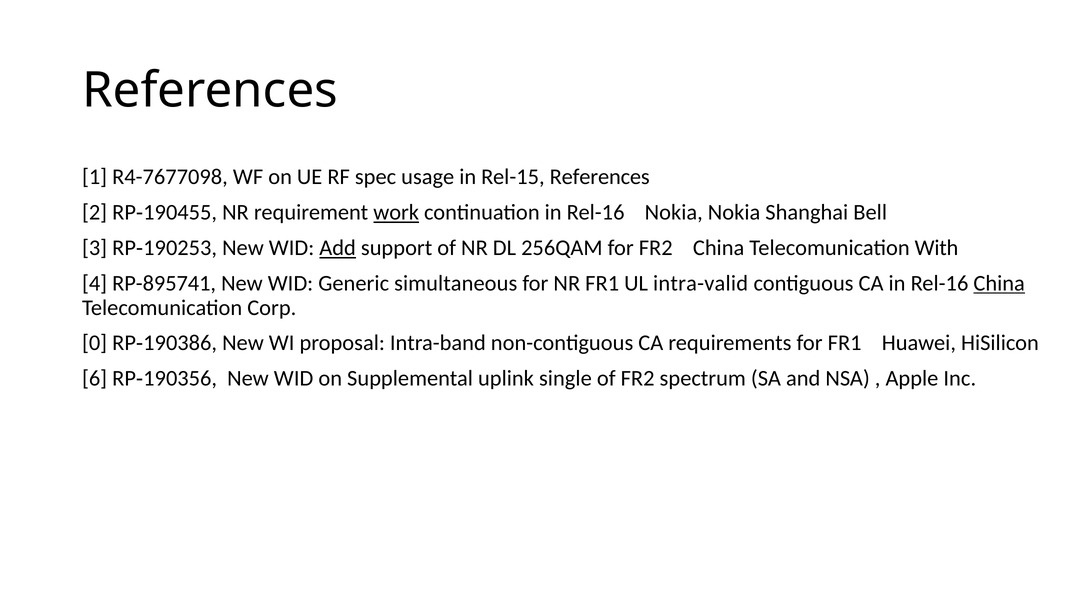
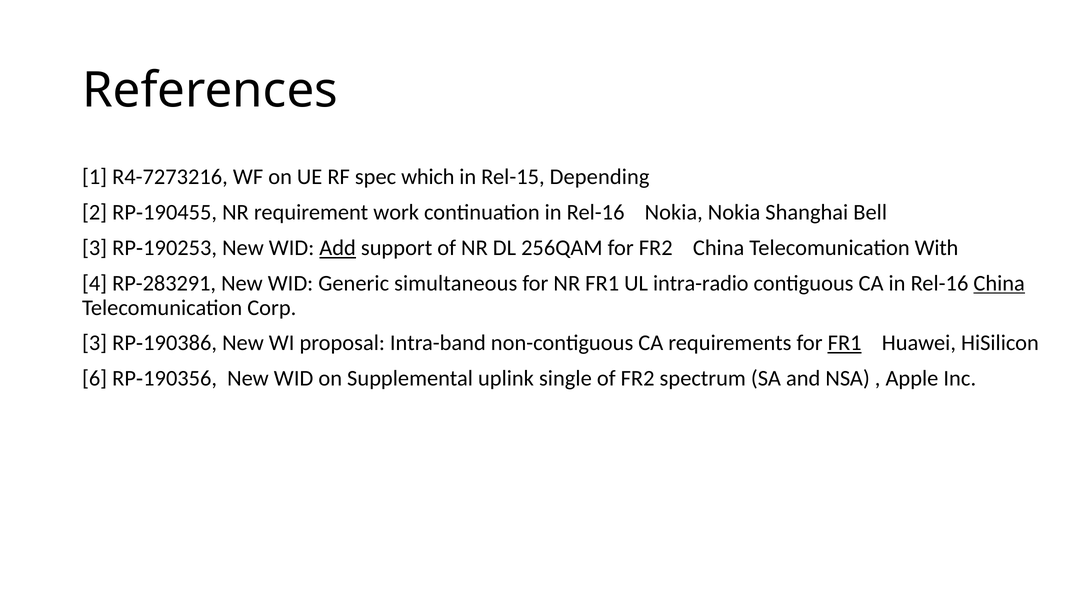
R4-7677098: R4-7677098 -> R4-7273216
usage: usage -> which
Rel-15 References: References -> Depending
work underline: present -> none
RP-895741: RP-895741 -> RP-283291
intra-valid: intra-valid -> intra-radio
0 at (95, 343): 0 -> 3
FR1 at (845, 343) underline: none -> present
